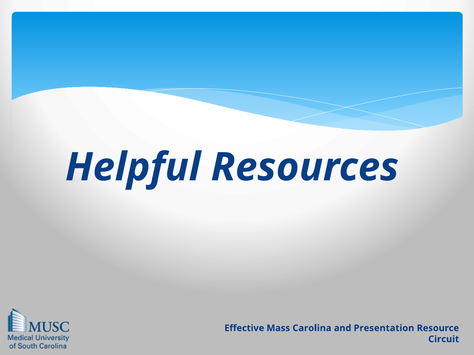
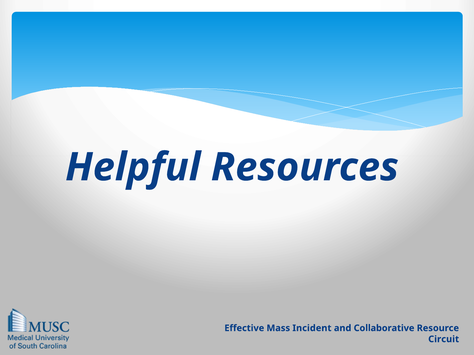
Carolina: Carolina -> Incident
Presentation: Presentation -> Collaborative
